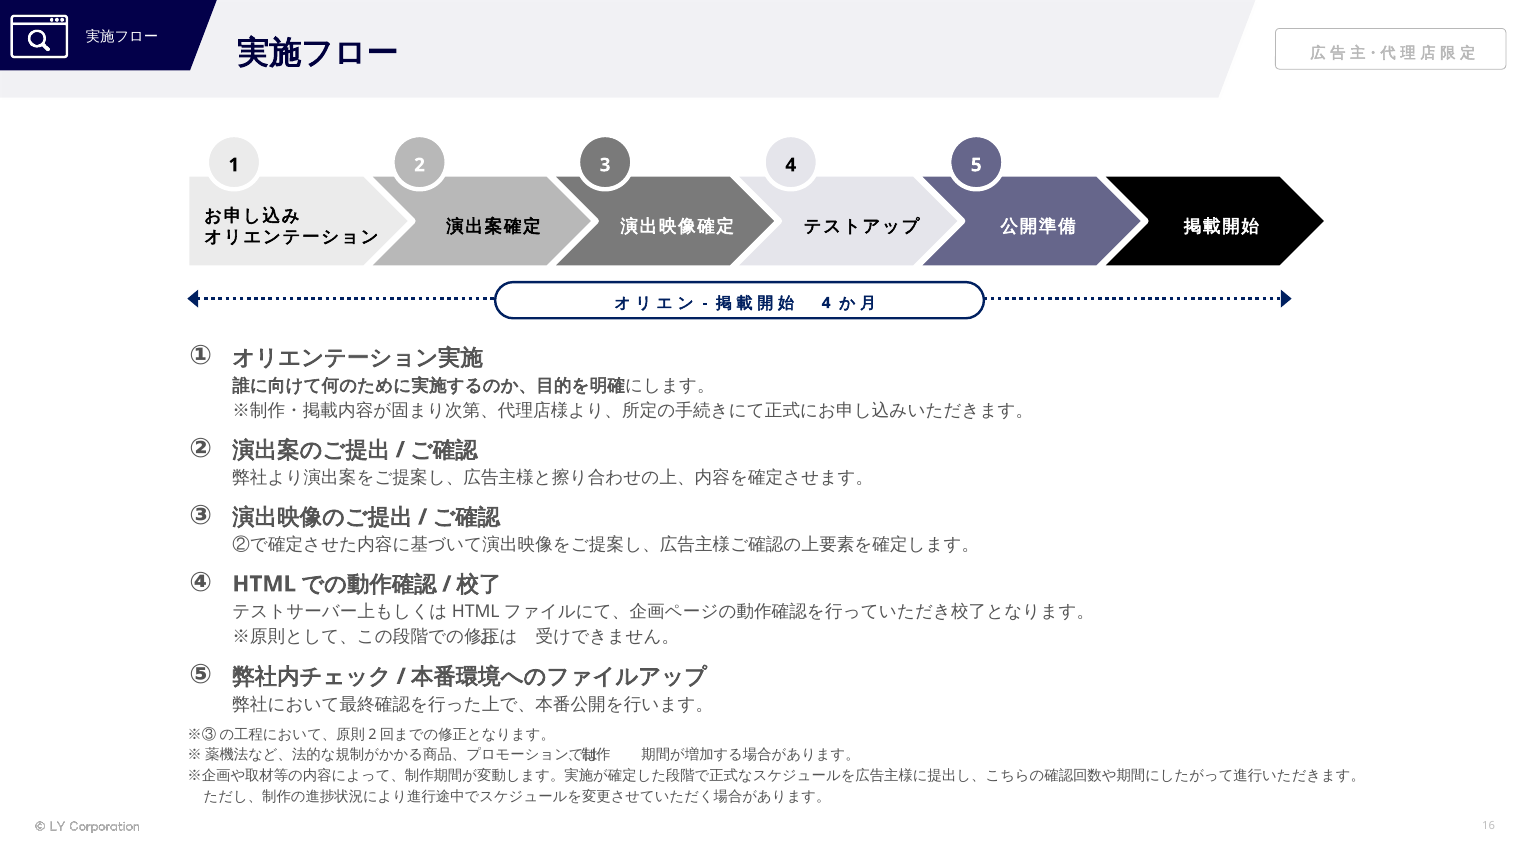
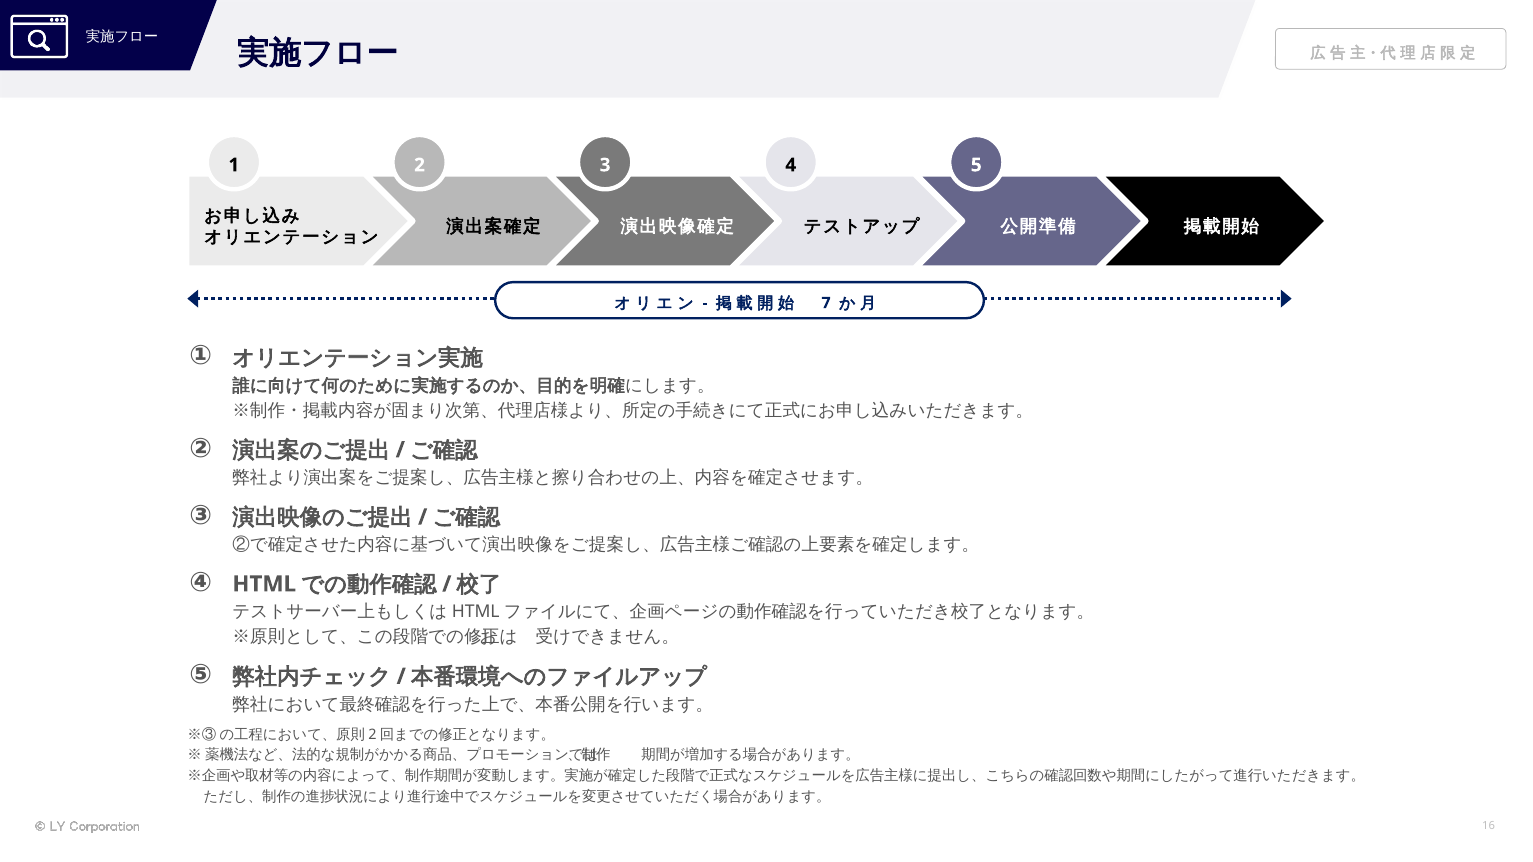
4 at (826, 303): 4 -> 7
